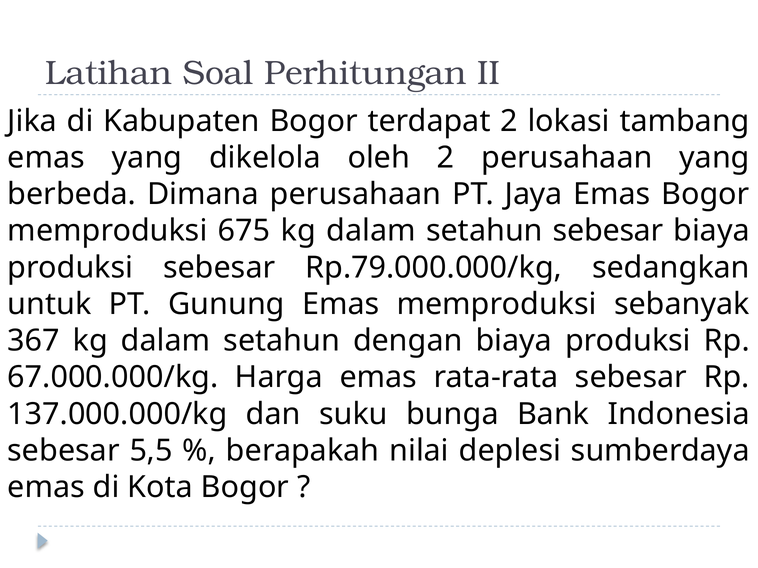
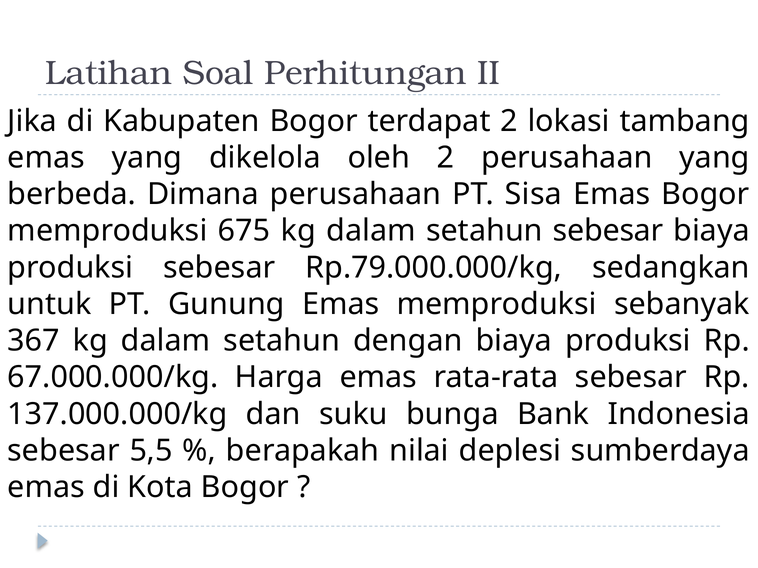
Jaya: Jaya -> Sisa
